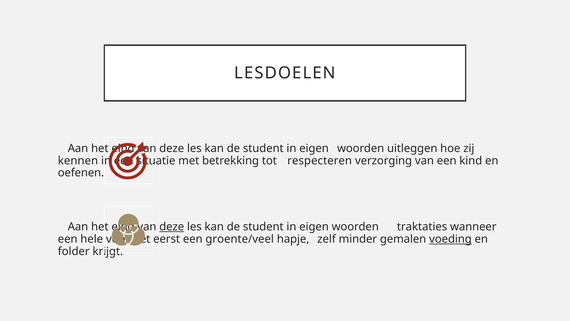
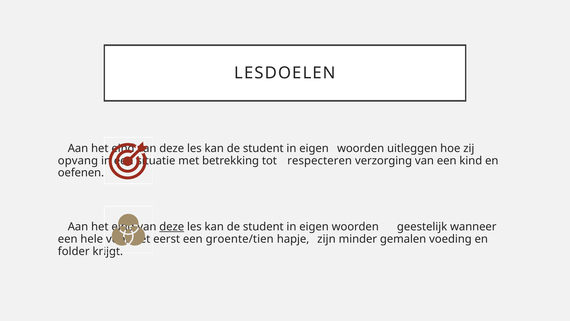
kennen: kennen -> opvang
traktaties: traktaties -> geestelijk
groente/veel: groente/veel -> groente/tien
zelf: zelf -> zijn
voeding underline: present -> none
